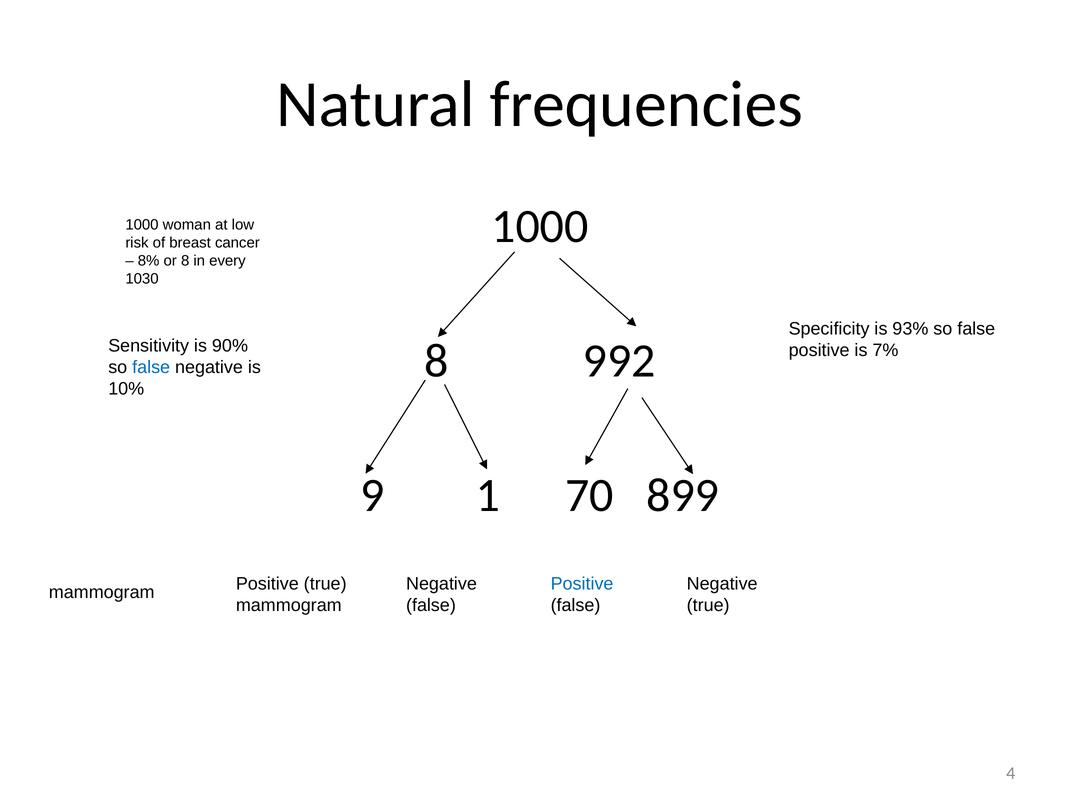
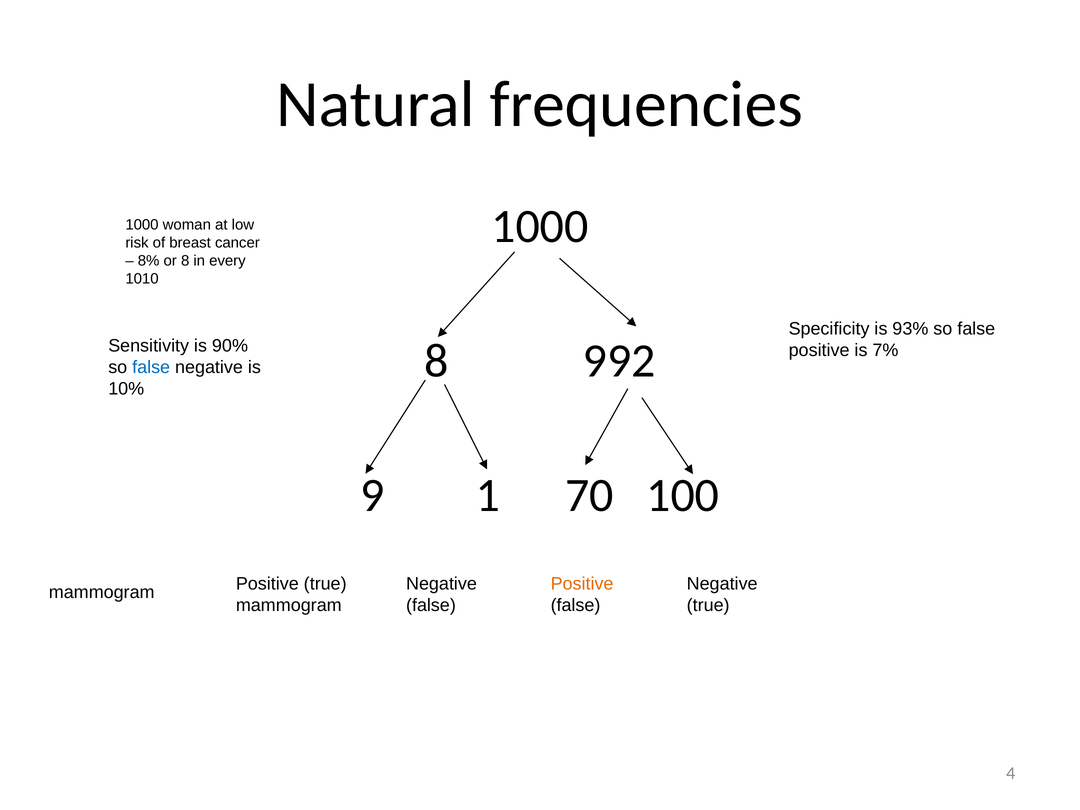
1030: 1030 -> 1010
899: 899 -> 100
Positive at (582, 584) colour: blue -> orange
